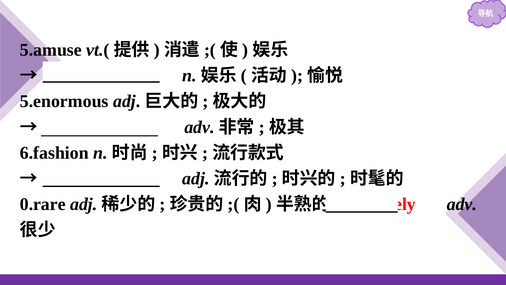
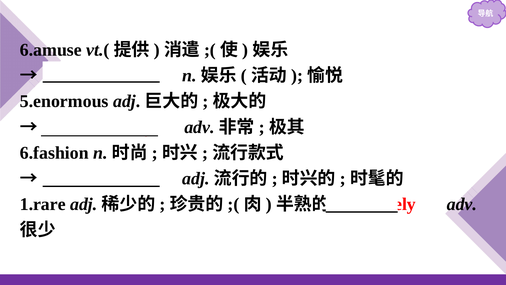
5.amuse: 5.amuse -> 6.amuse
0.rare: 0.rare -> 1.rare
